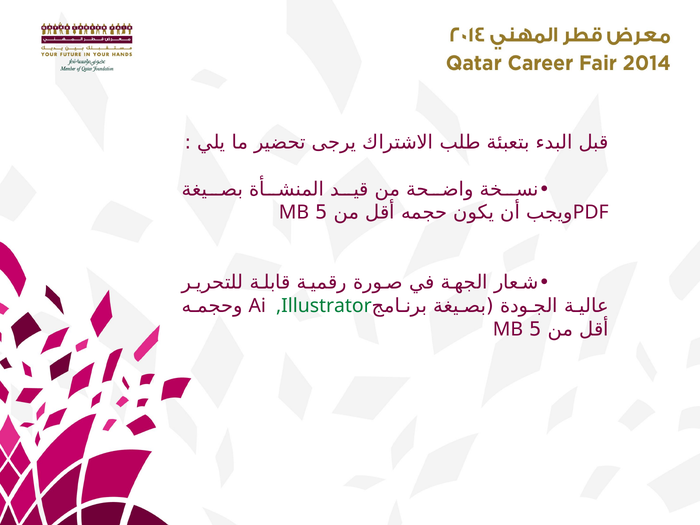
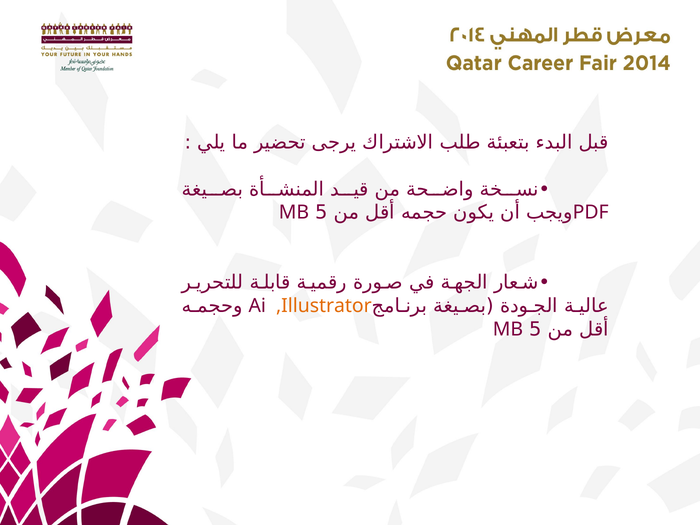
,Illustrator colour: green -> orange
